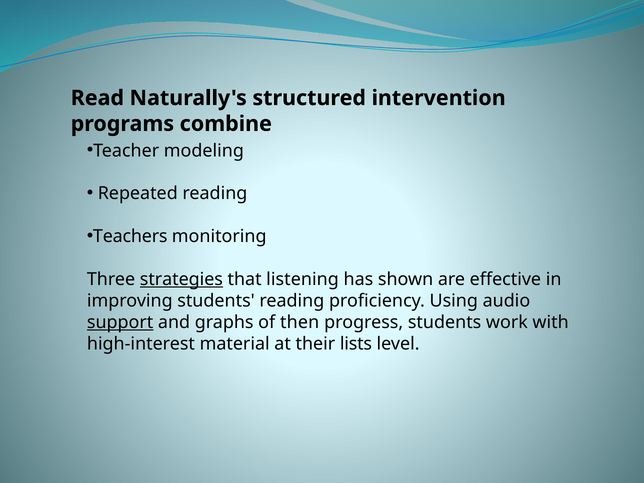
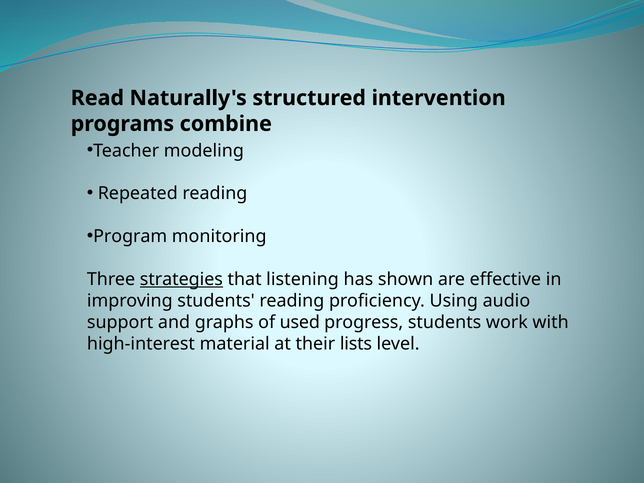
Teachers: Teachers -> Program
support underline: present -> none
then: then -> used
